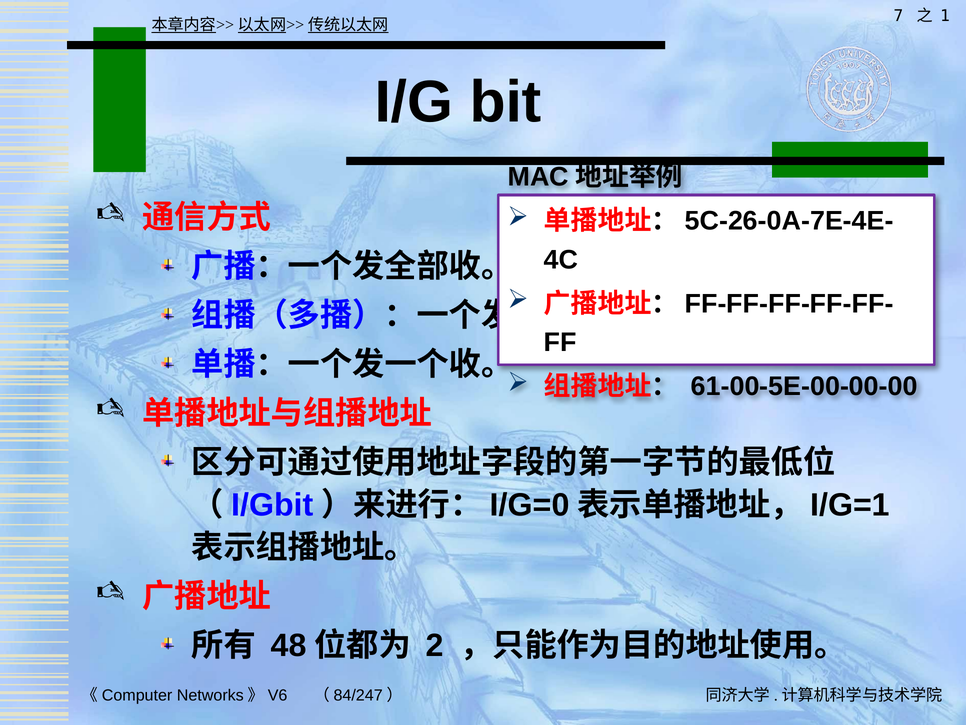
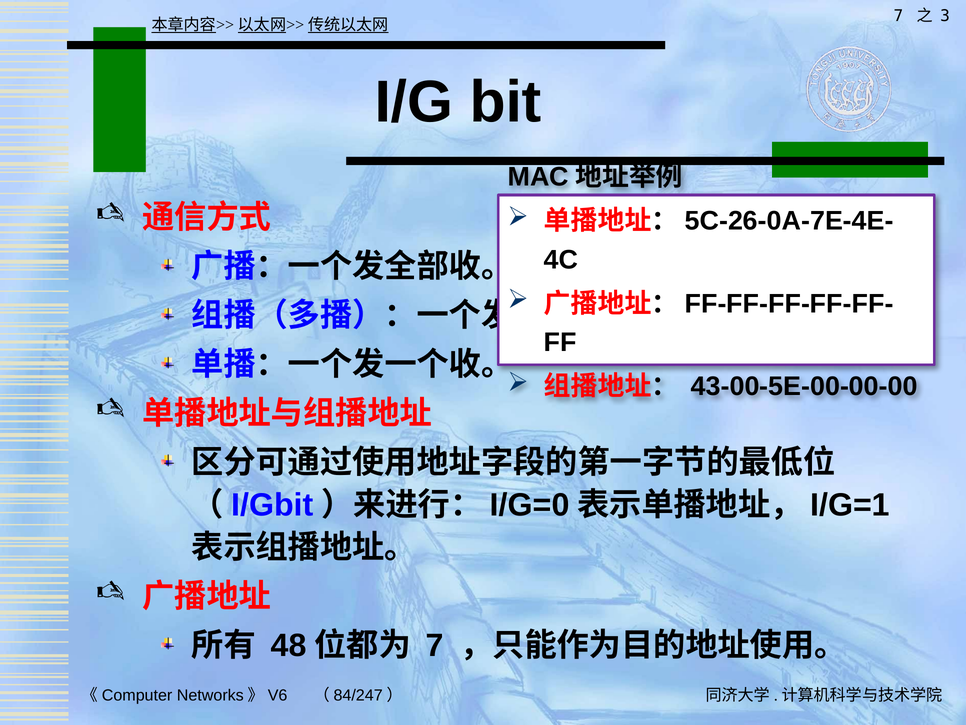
1: 1 -> 3
61-00-5E-00-00-00: 61-00-5E-00-00-00 -> 43-00-5E-00-00-00
2 at (435, 645): 2 -> 7
